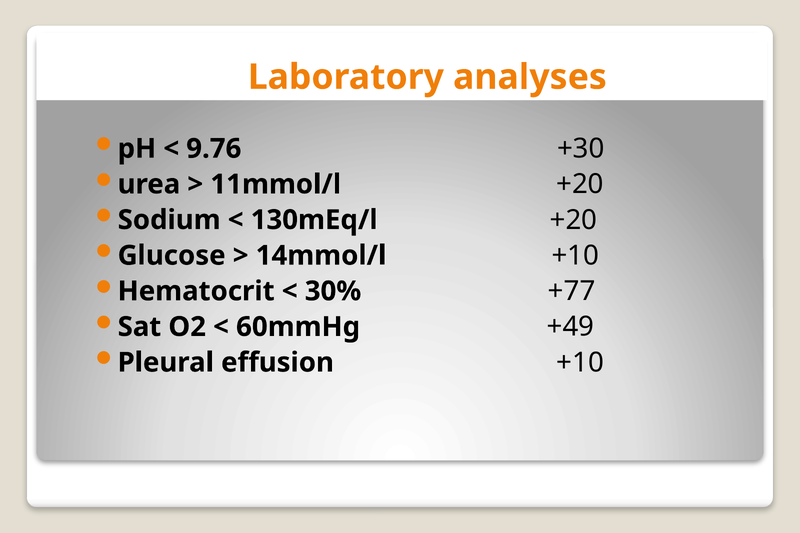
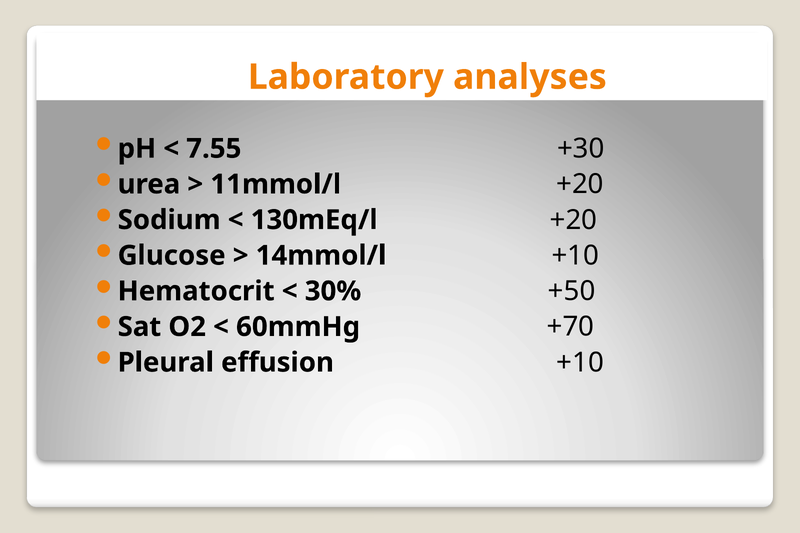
9.76: 9.76 -> 7.55
+77: +77 -> +50
+49: +49 -> +70
